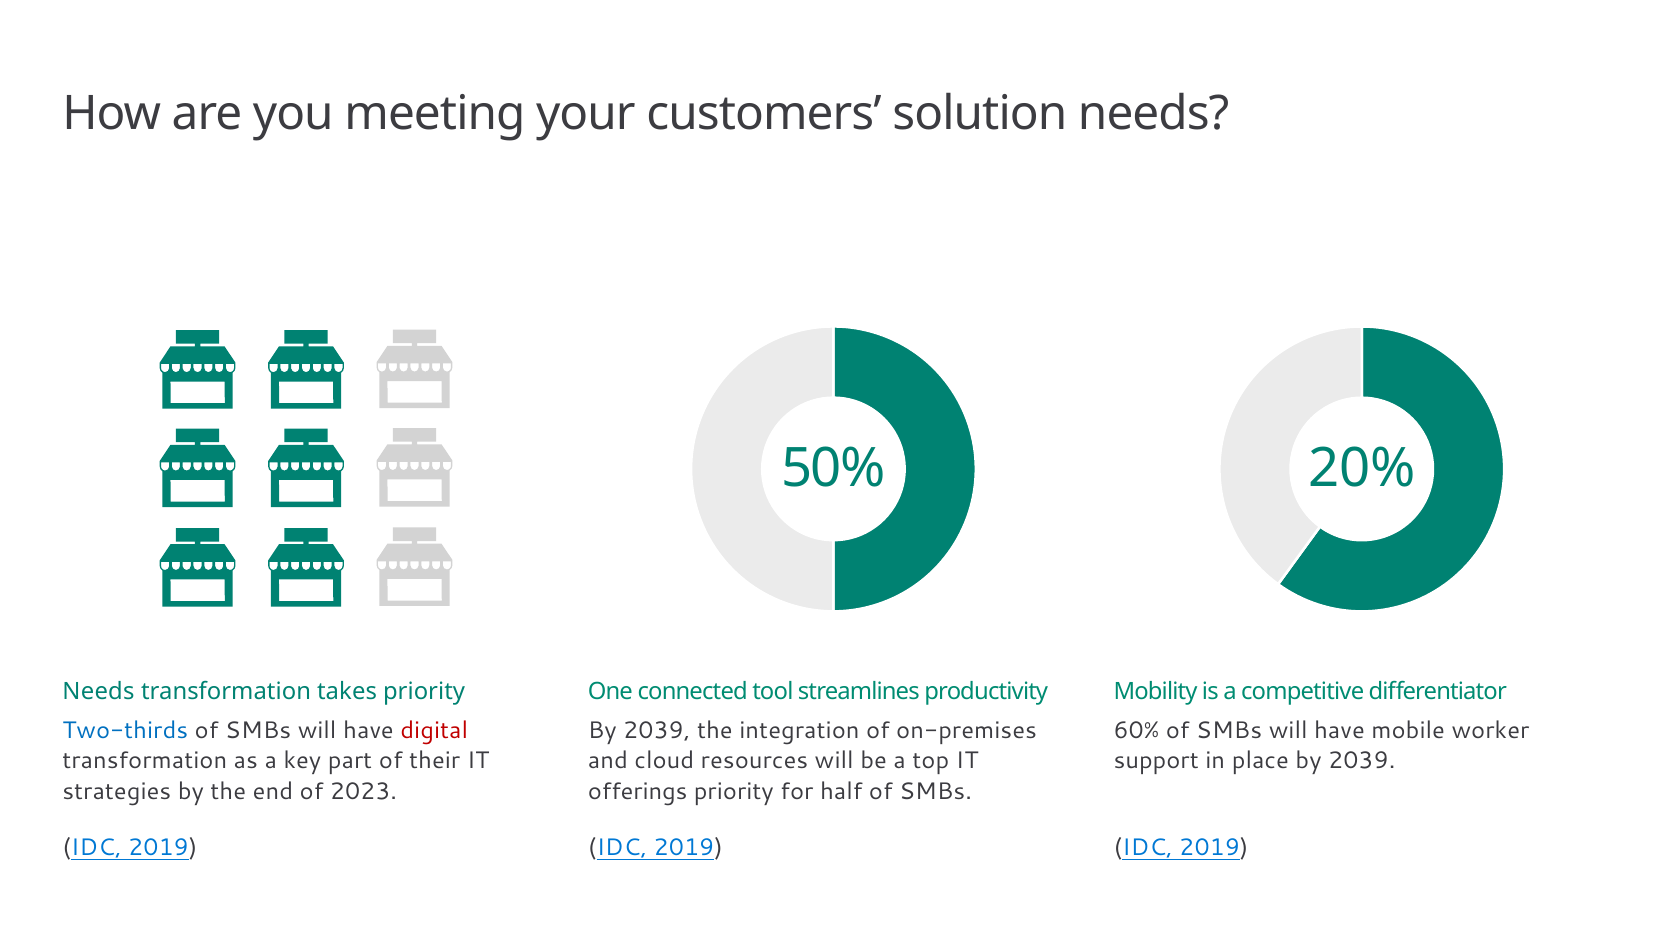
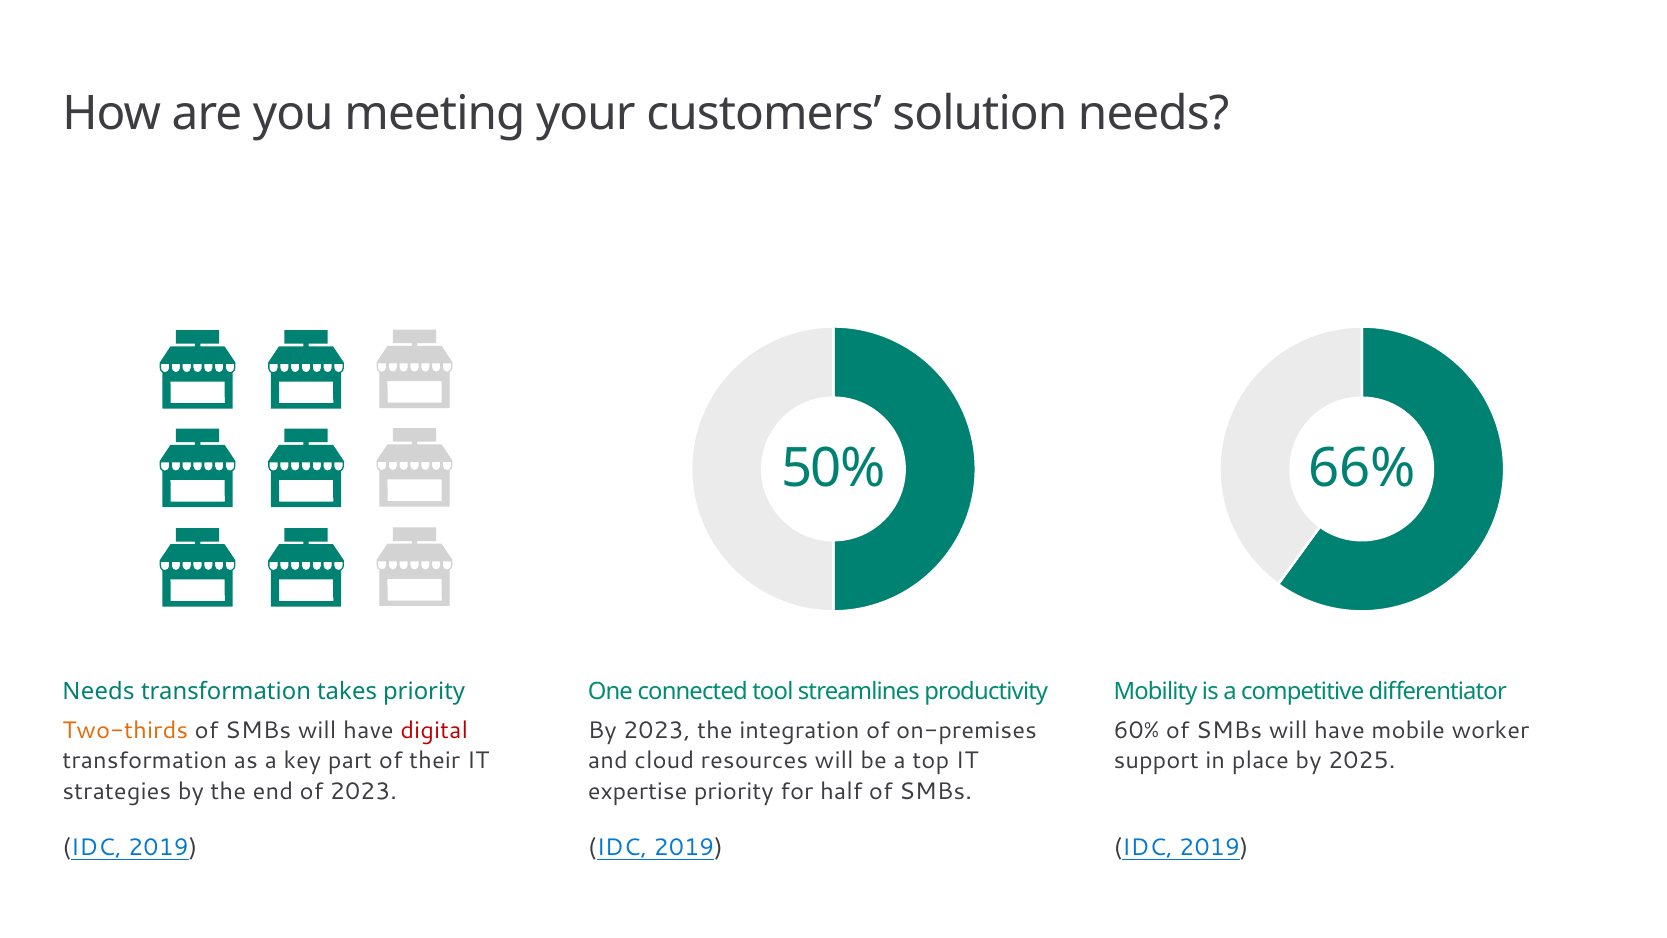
20%: 20% -> 66%
Two-thirds colour: blue -> orange
2039 at (657, 730): 2039 -> 2023
place by 2039: 2039 -> 2025
offerings: offerings -> expertise
